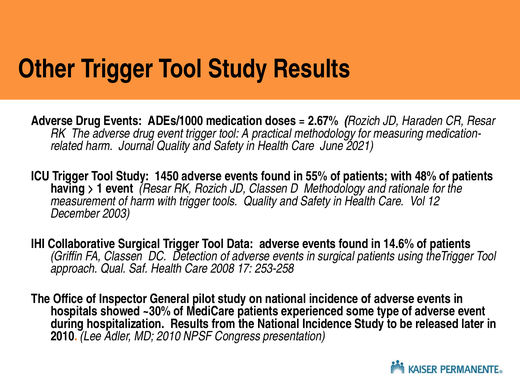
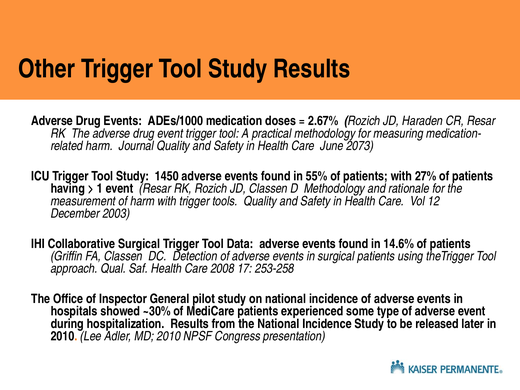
2021: 2021 -> 2073
48%: 48% -> 27%
